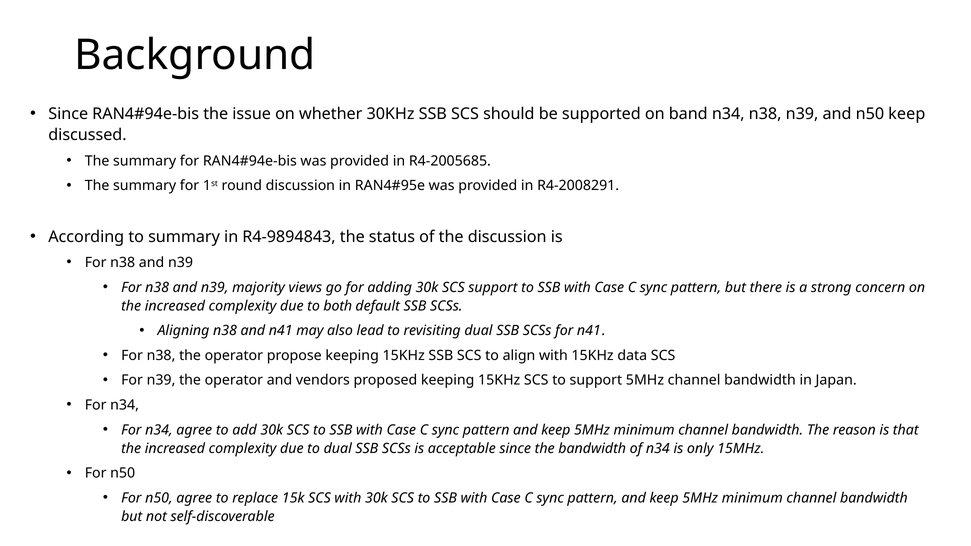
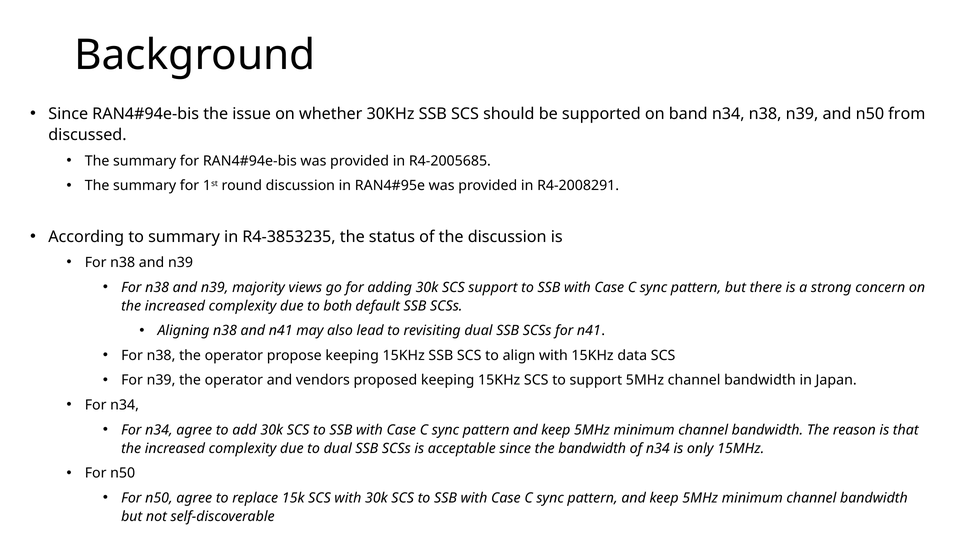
n50 keep: keep -> from
R4-9894843: R4-9894843 -> R4-3853235
